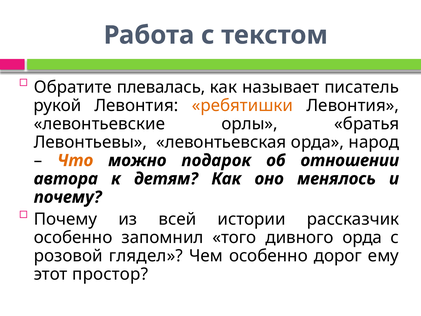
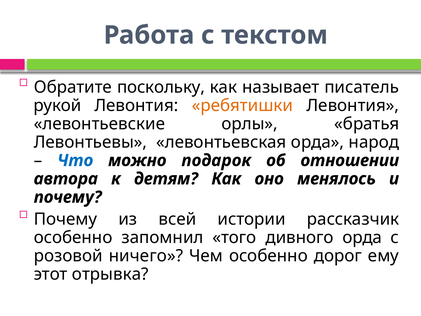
плевалась: плевалась -> поскольку
Что colour: orange -> blue
глядел: глядел -> ничего
простор: простор -> отрывка
